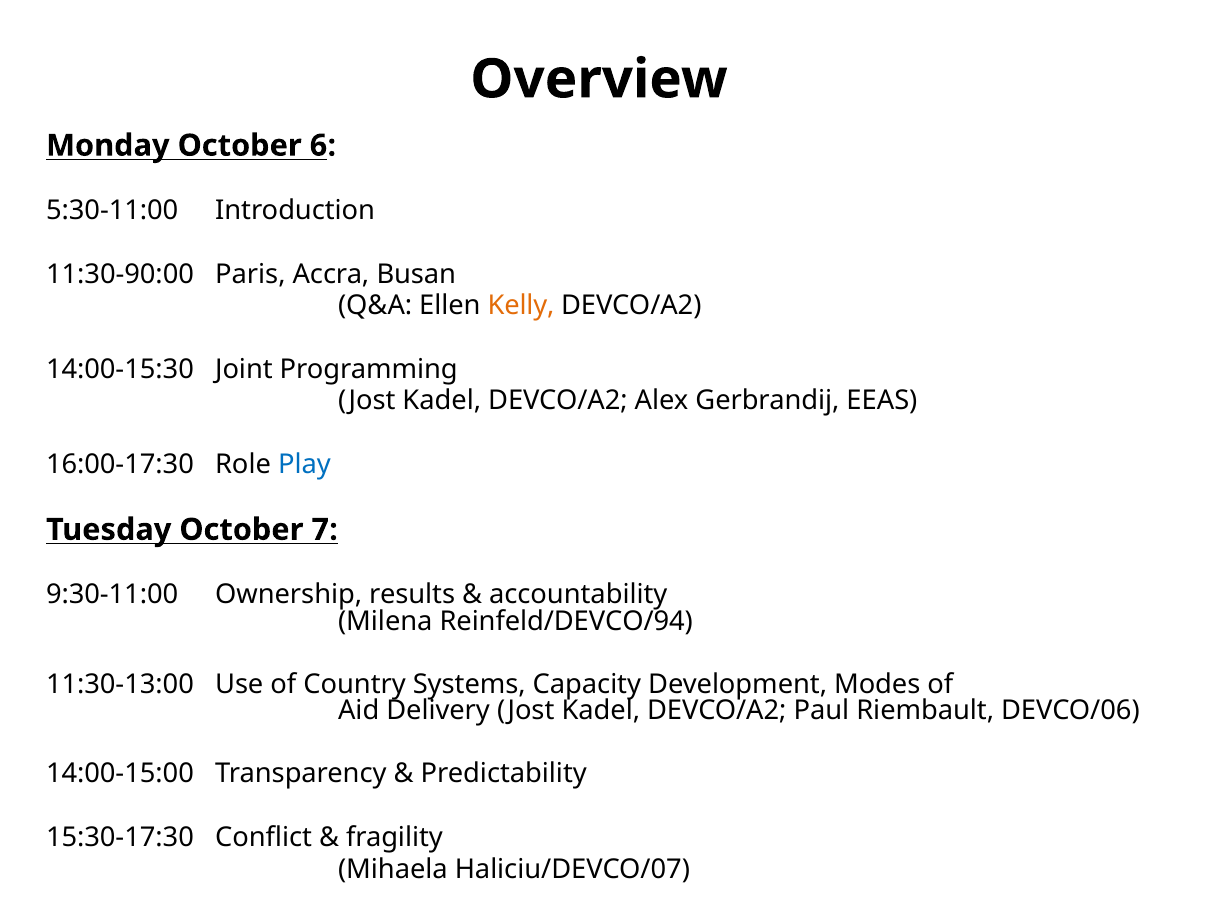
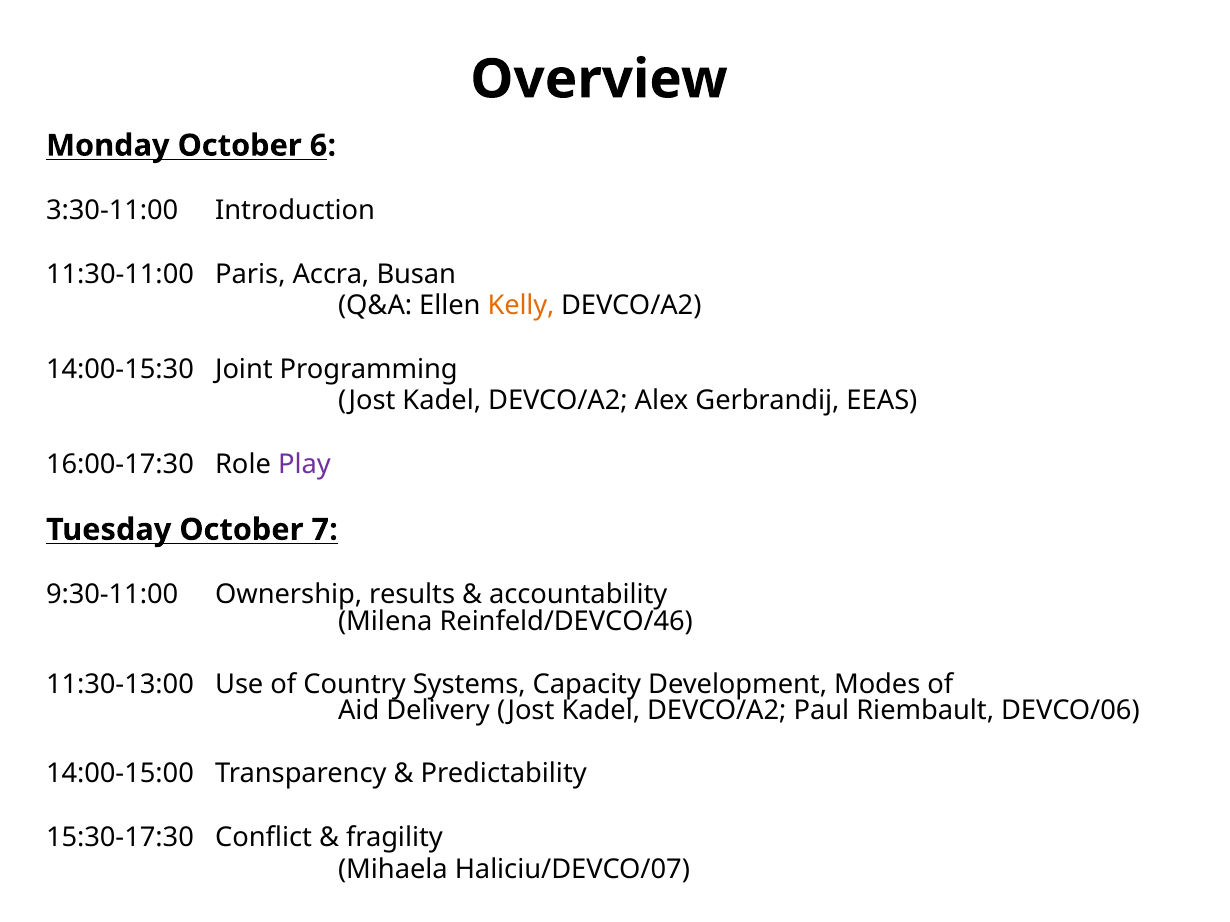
5:30-11:00: 5:30-11:00 -> 3:30-11:00
11:30-90:00: 11:30-90:00 -> 11:30-11:00
Play colour: blue -> purple
Reinfeld/DEVCO/94: Reinfeld/DEVCO/94 -> Reinfeld/DEVCO/46
